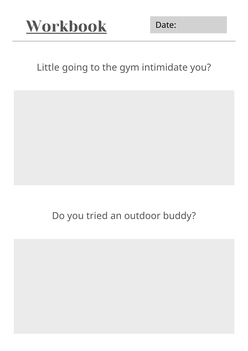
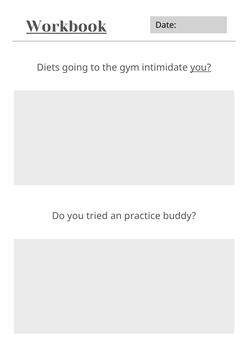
Little: Little -> Diets
you at (201, 68) underline: none -> present
outdoor: outdoor -> practice
